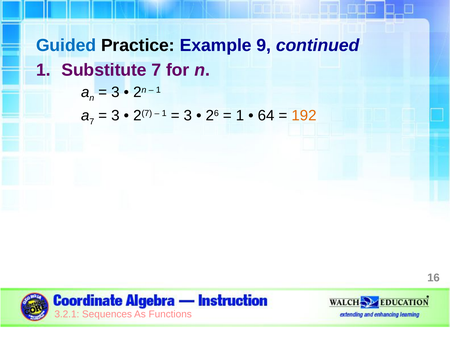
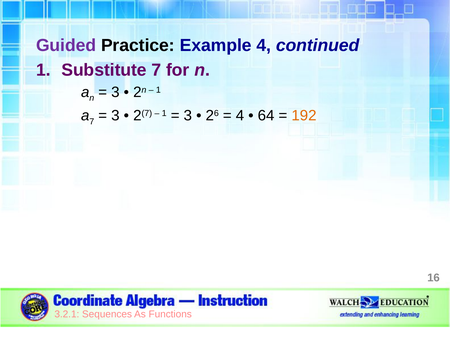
Guided colour: blue -> purple
Example 9: 9 -> 4
1 at (240, 116): 1 -> 4
